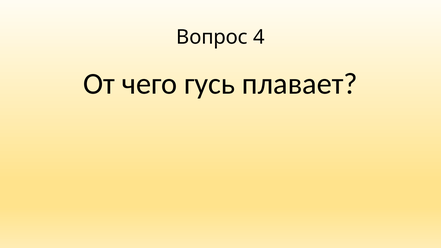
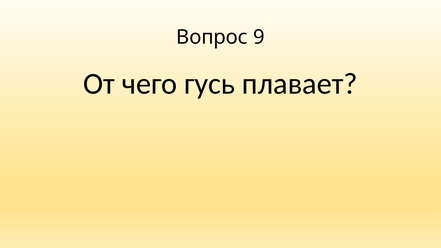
4: 4 -> 9
